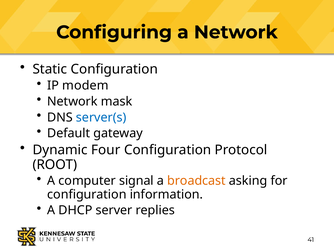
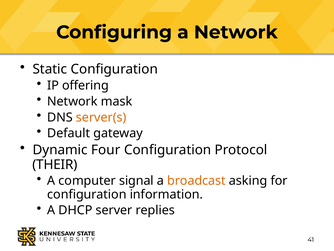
modem: modem -> offering
server(s colour: blue -> orange
ROOT: ROOT -> THEIR
